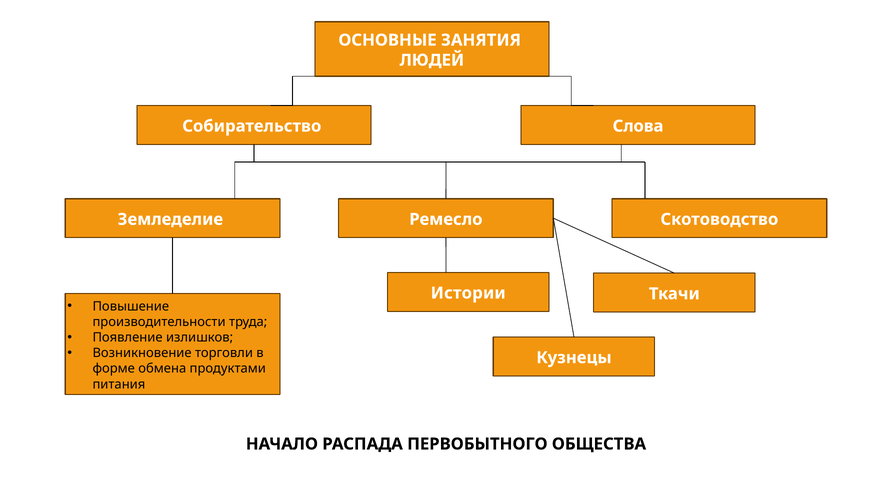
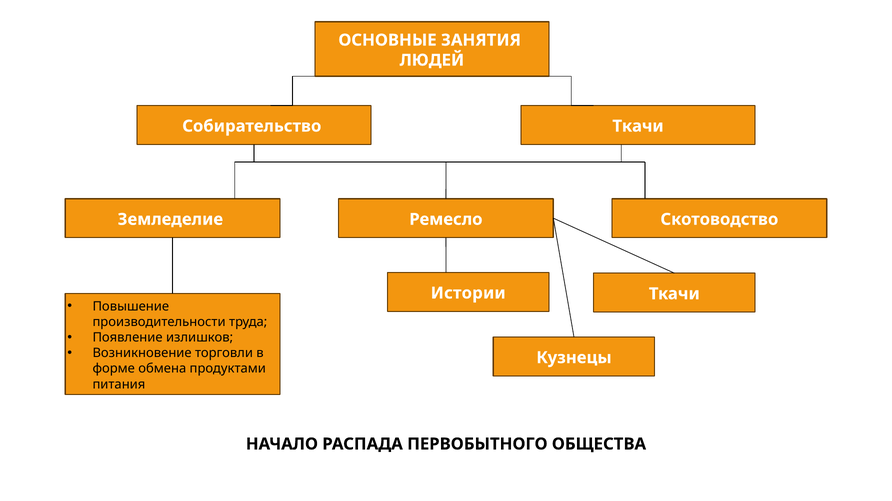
Собирательство Слова: Слова -> Ткачи
